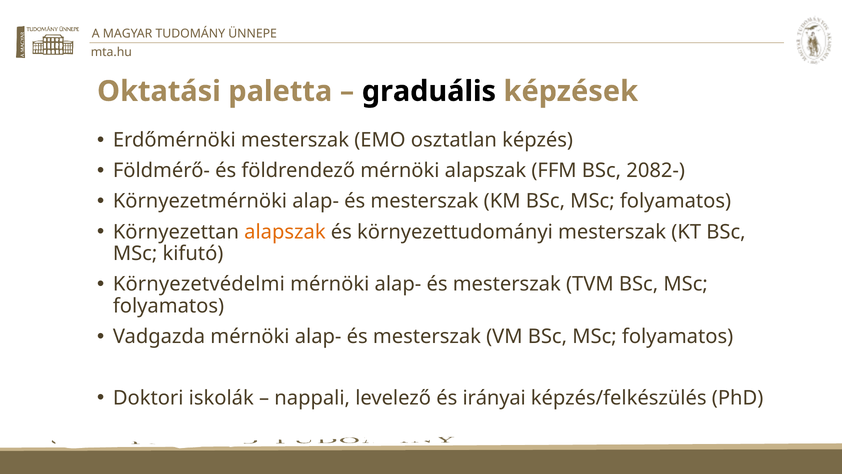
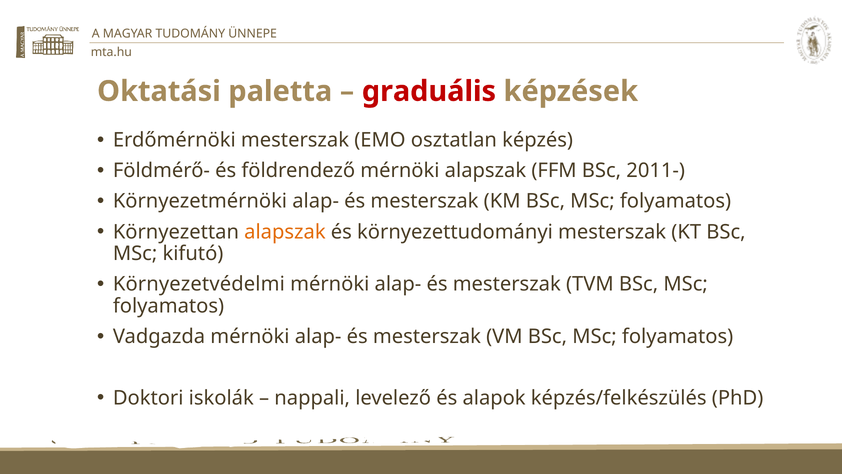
graduális colour: black -> red
2082-: 2082- -> 2011-
irányai: irányai -> alapok
